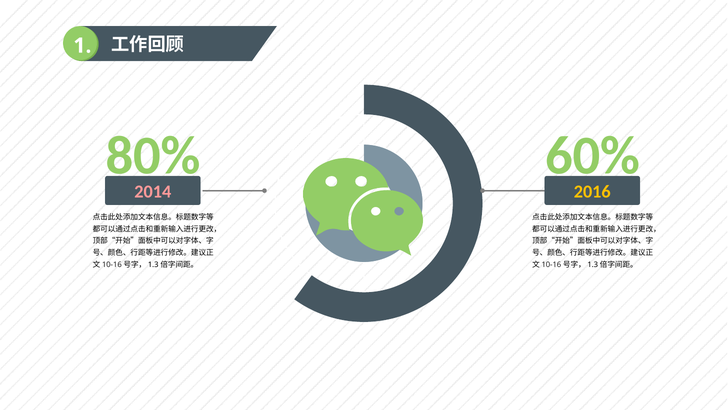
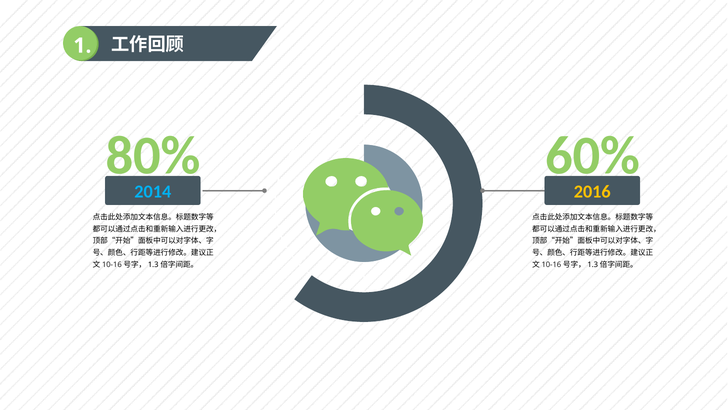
2014 colour: pink -> light blue
